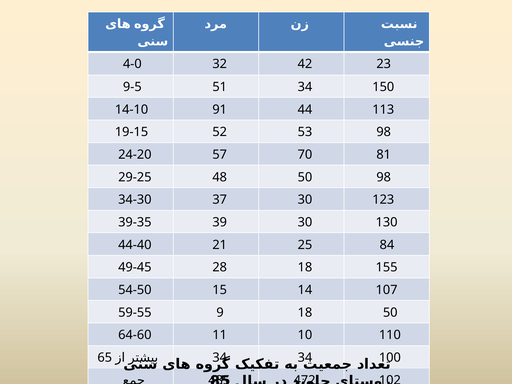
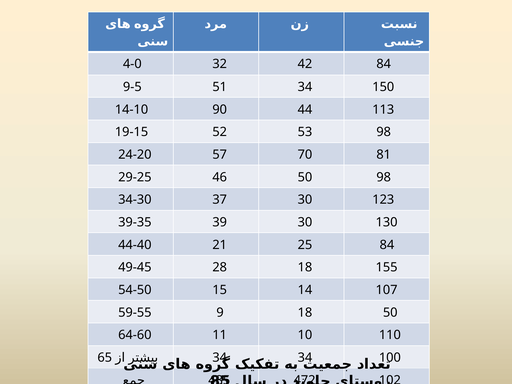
42 23: 23 -> 84
91: 91 -> 90
48: 48 -> 46
